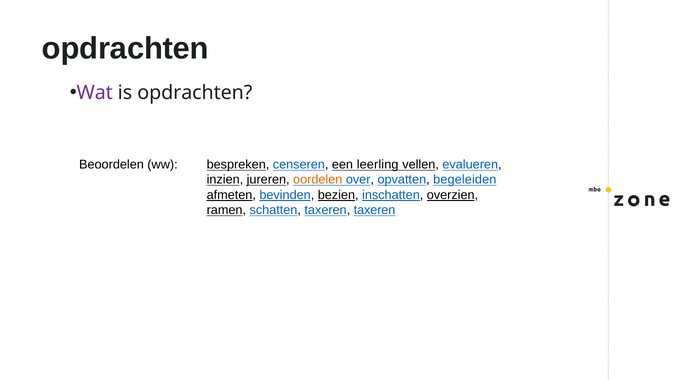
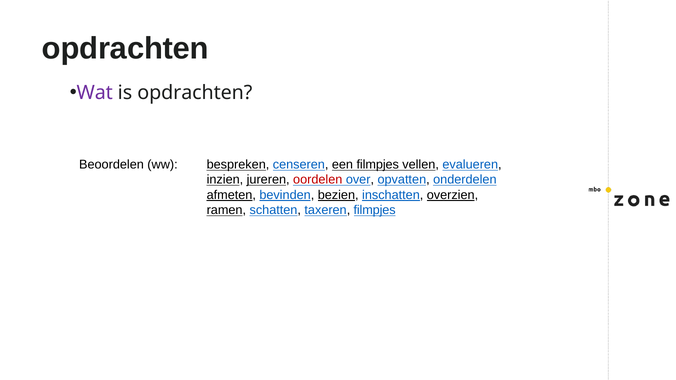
een leerling: leerling -> filmpjes
oordelen colour: orange -> red
begeleiden: begeleiden -> onderdelen
taxeren taxeren: taxeren -> filmpjes
